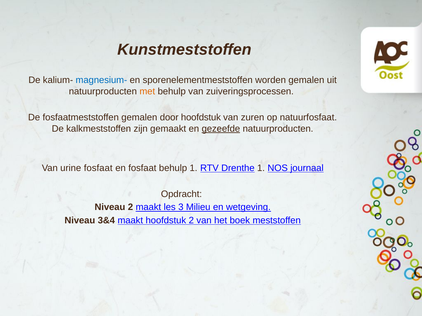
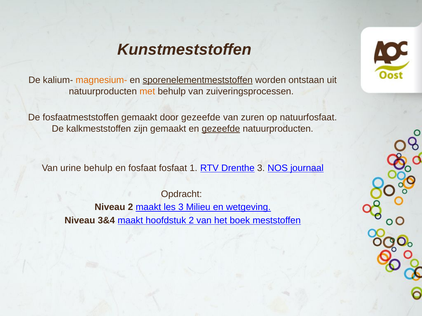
magnesium- colour: blue -> orange
sporenelementmeststoffen underline: none -> present
worden gemalen: gemalen -> ontstaan
fosfaatmeststoffen gemalen: gemalen -> gemaakt
door hoofdstuk: hoofdstuk -> gezeefde
urine fosfaat: fosfaat -> behulp
fosfaat behulp: behulp -> fosfaat
Drenthe 1: 1 -> 3
